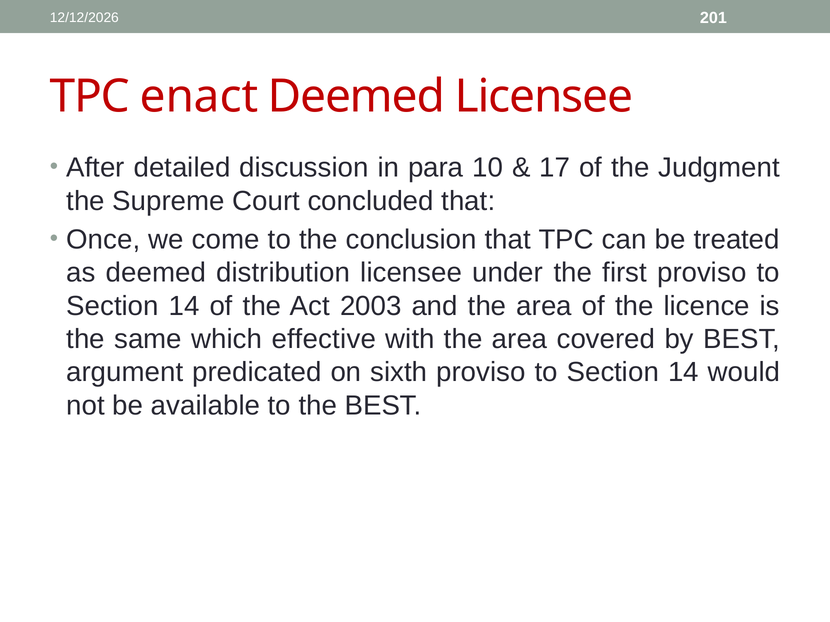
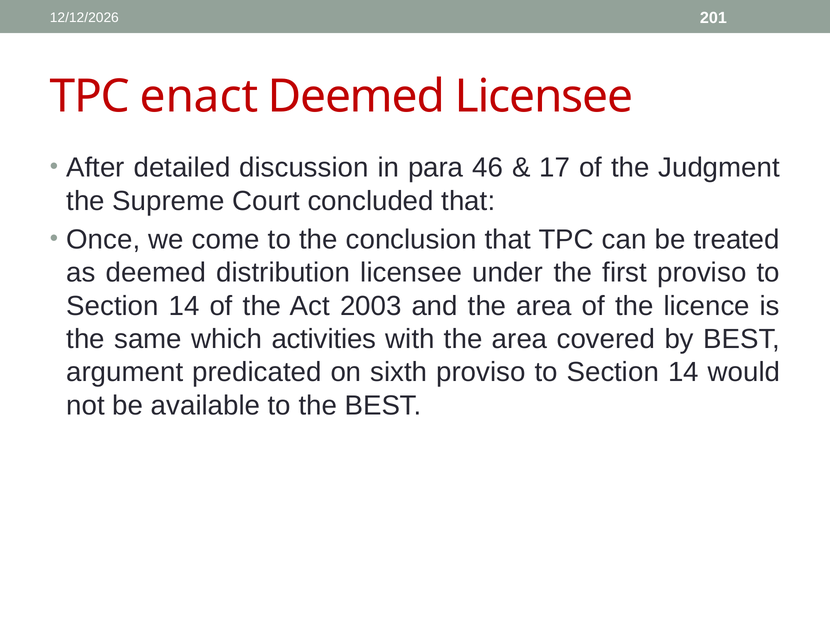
10: 10 -> 46
effective: effective -> activities
